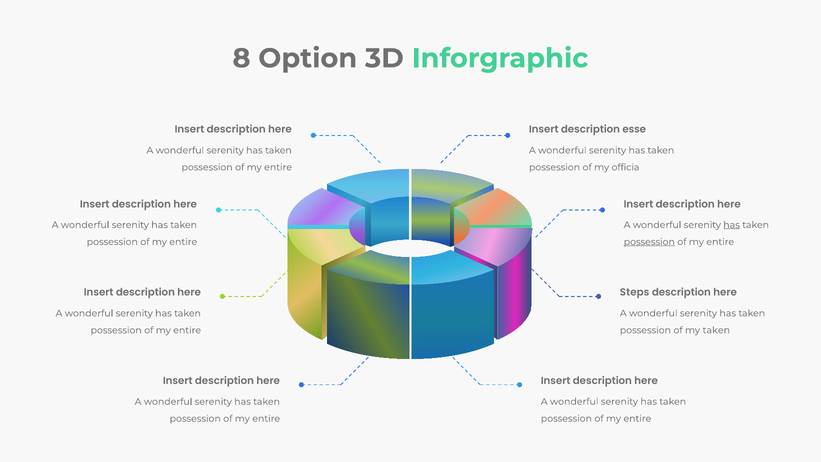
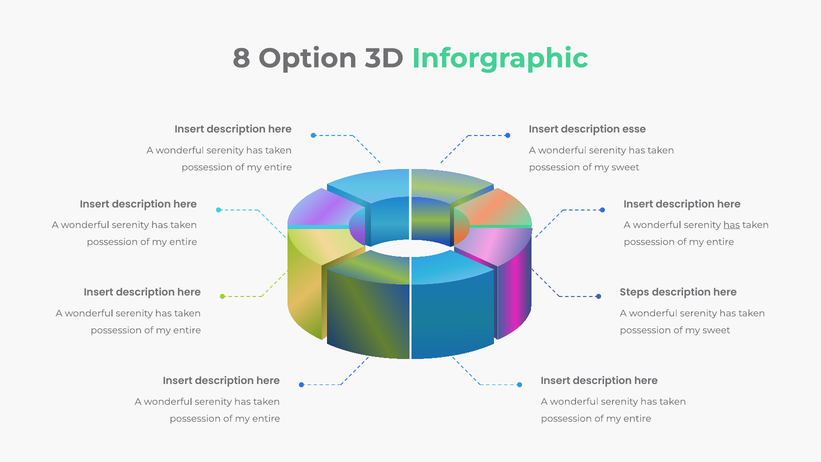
officia at (625, 167): officia -> sweet
possession at (649, 242) underline: present -> none
taken at (716, 330): taken -> sweet
